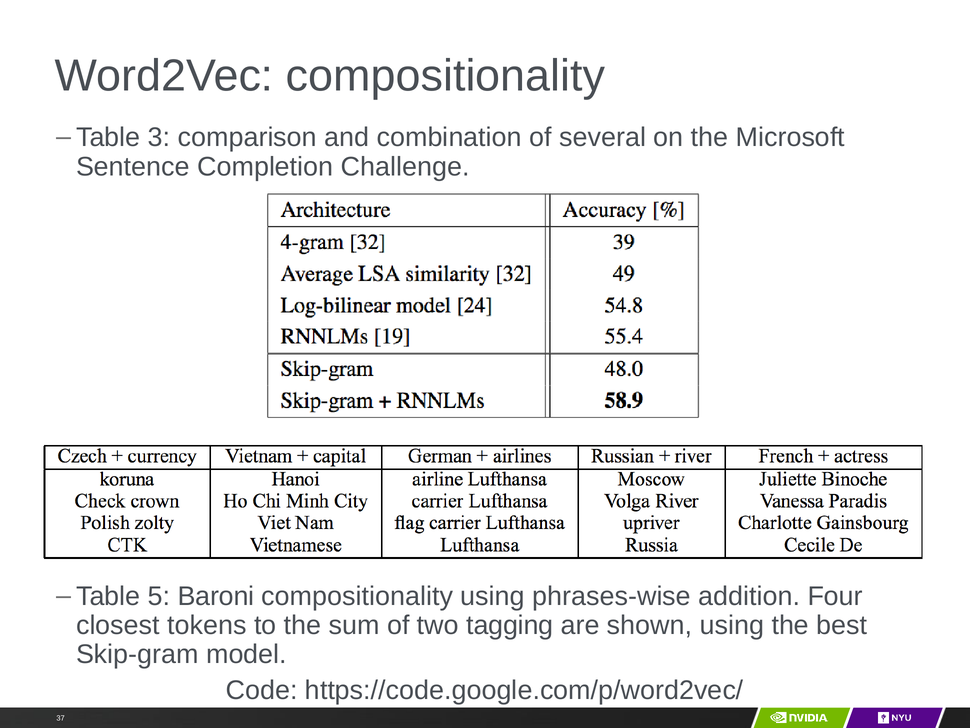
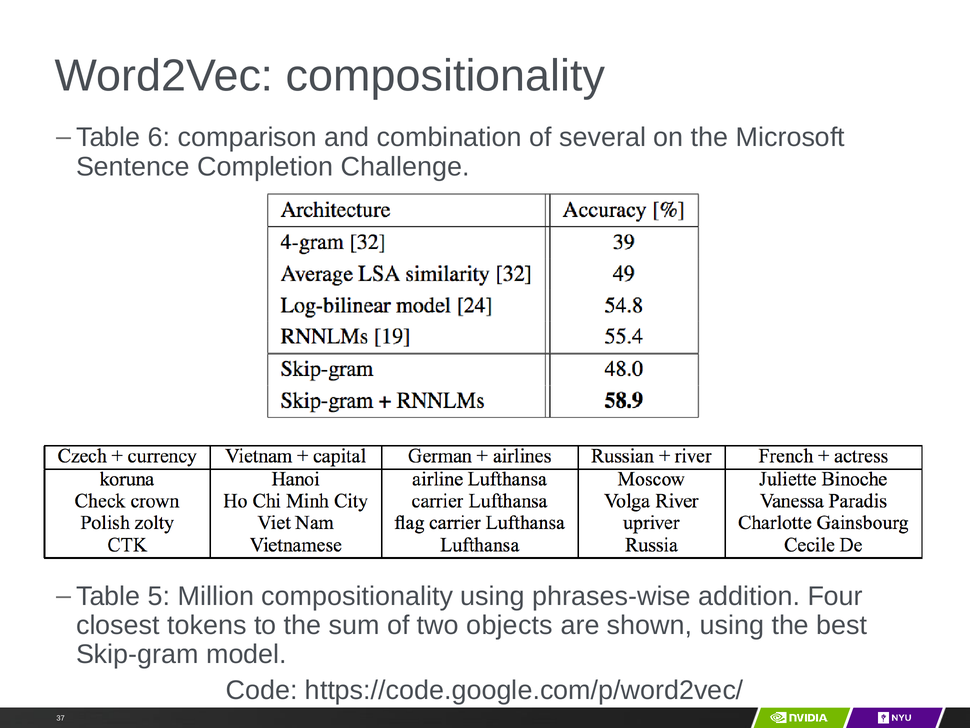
3: 3 -> 6
Baroni: Baroni -> Million
tagging: tagging -> objects
